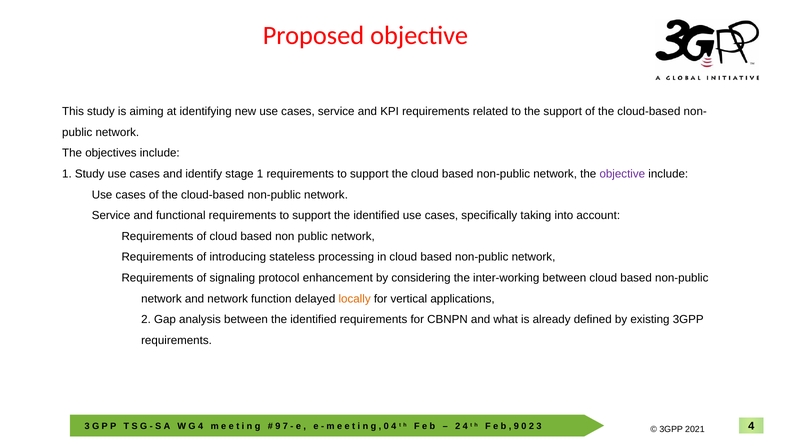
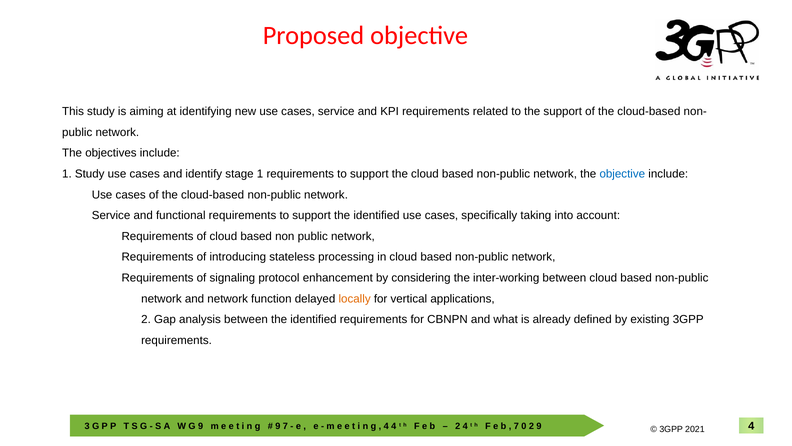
objective at (622, 174) colour: purple -> blue
4 at (201, 426): 4 -> 9
0 at (386, 426): 0 -> 4
9 at (516, 426): 9 -> 7
2 3: 3 -> 9
